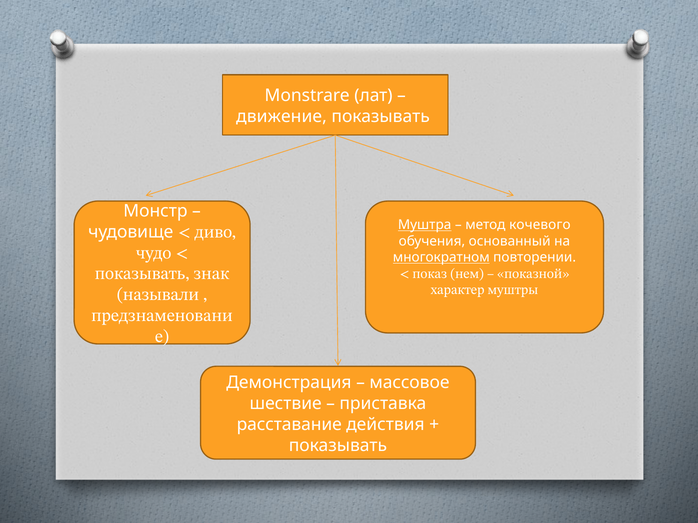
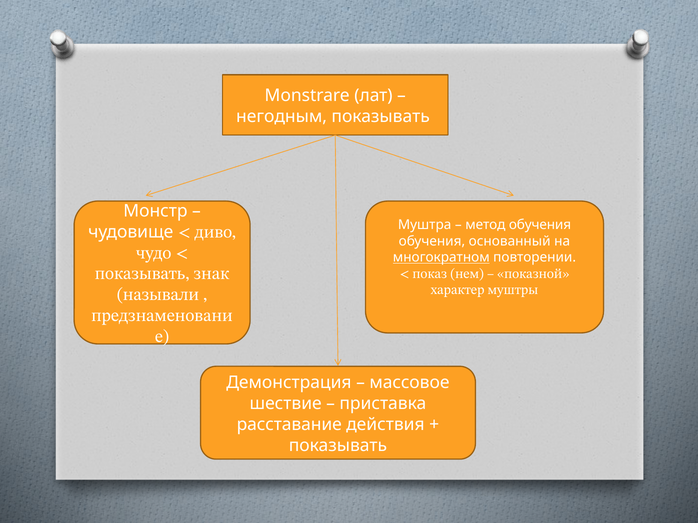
движение: движение -> негодным
Муштра underline: present -> none
метод кочевого: кочевого -> обучения
